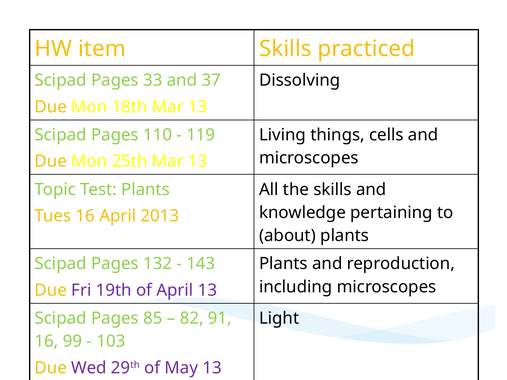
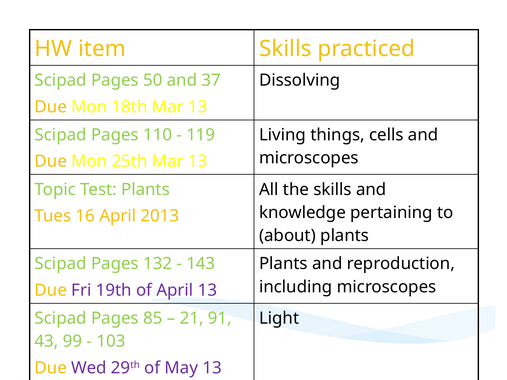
33: 33 -> 50
82: 82 -> 21
16 at (47, 342): 16 -> 43
